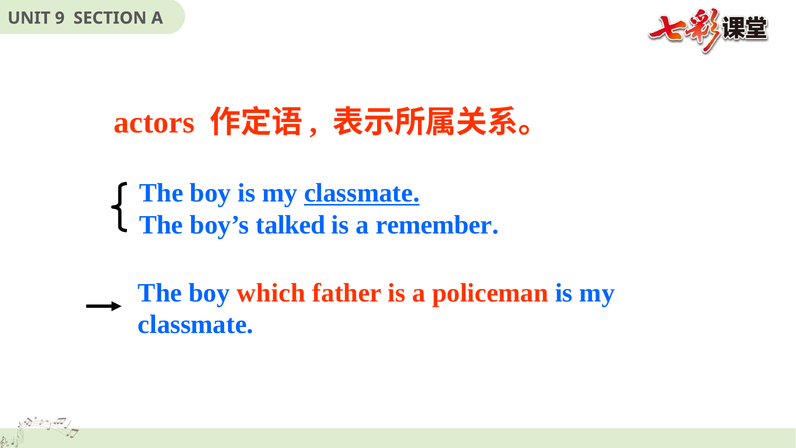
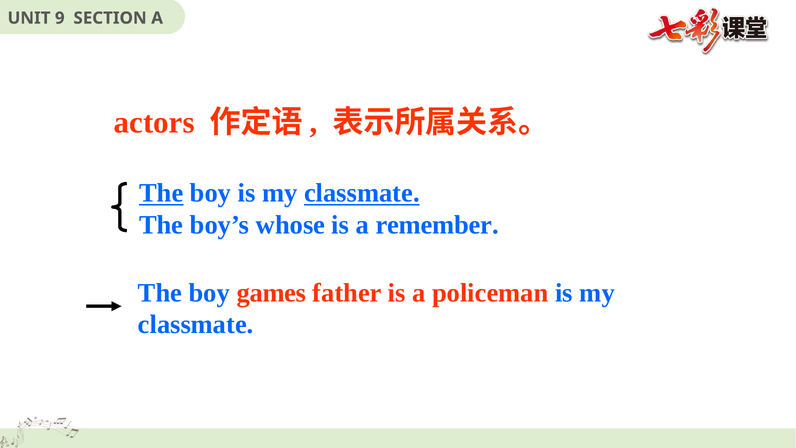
The at (161, 193) underline: none -> present
talked: talked -> whose
which: which -> games
